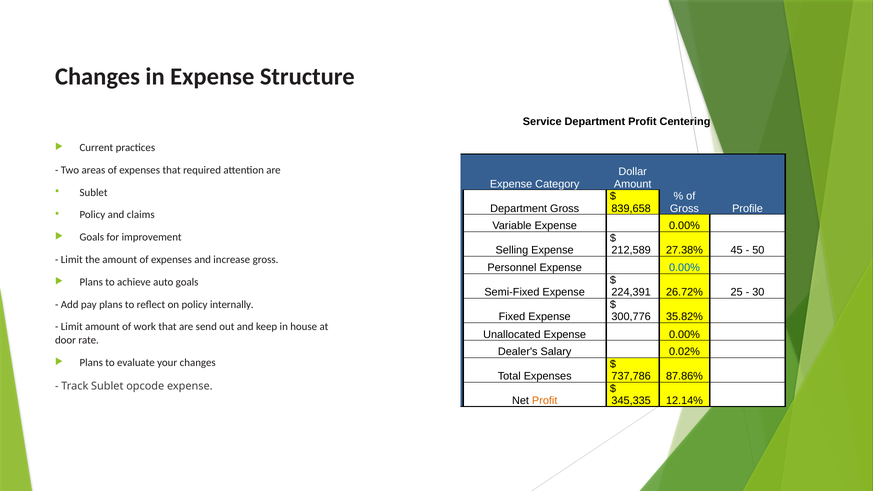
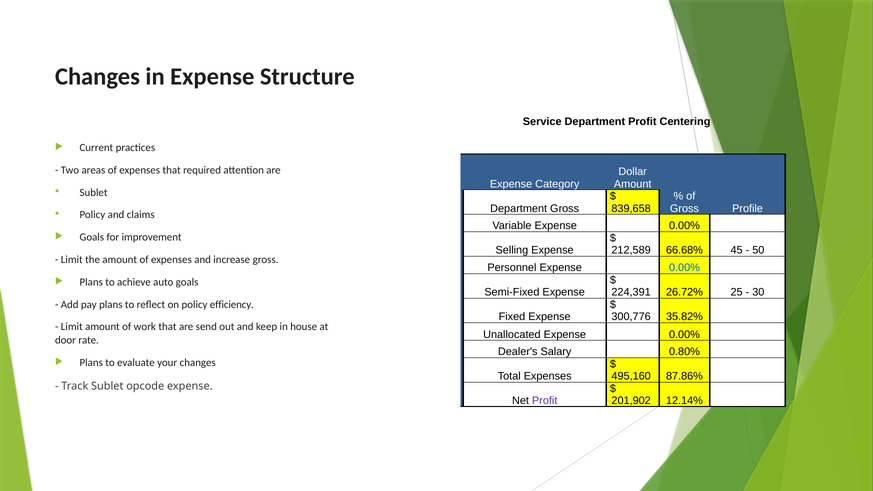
27.38%: 27.38% -> 66.68%
internally: internally -> efficiency
0.02%: 0.02% -> 0.80%
737,786: 737,786 -> 495,160
Profit at (545, 401) colour: orange -> purple
345,335: 345,335 -> 201,902
